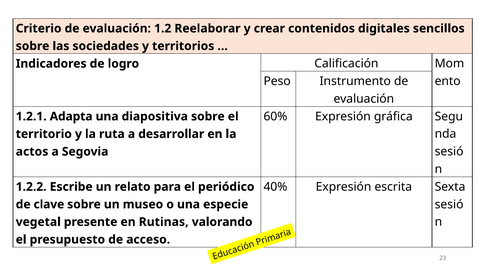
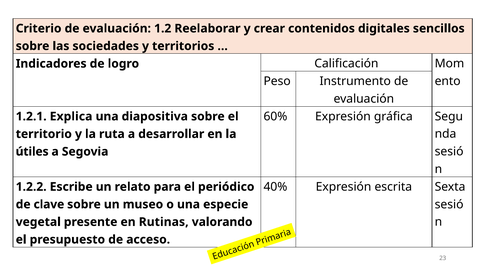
Adapta: Adapta -> Explica
actos: actos -> útiles
